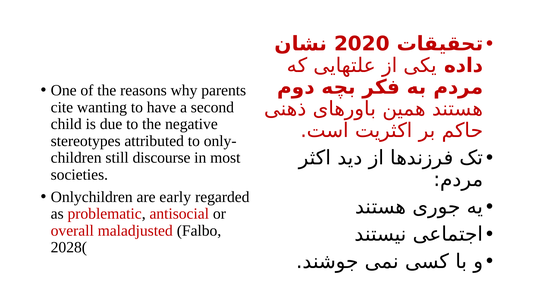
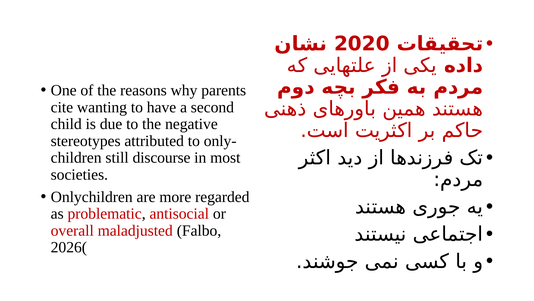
early: early -> more
2028(: 2028( -> 2026(
